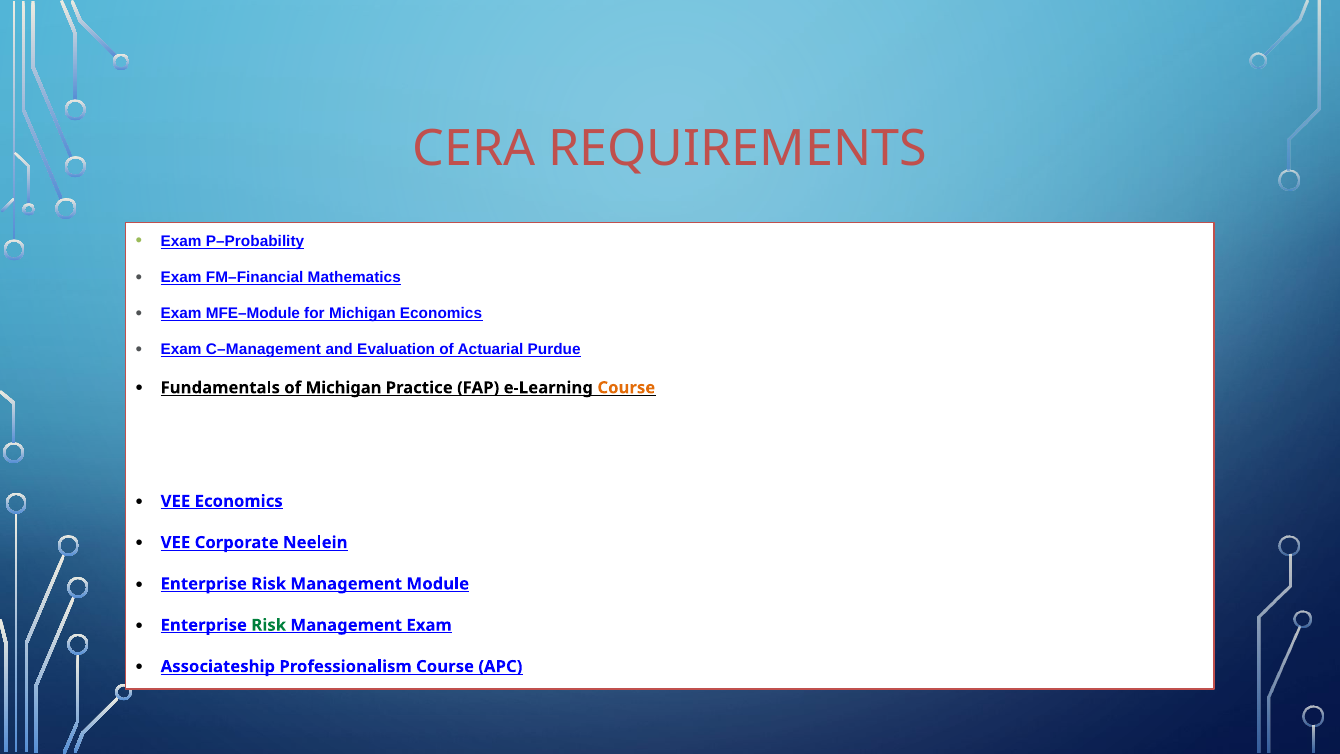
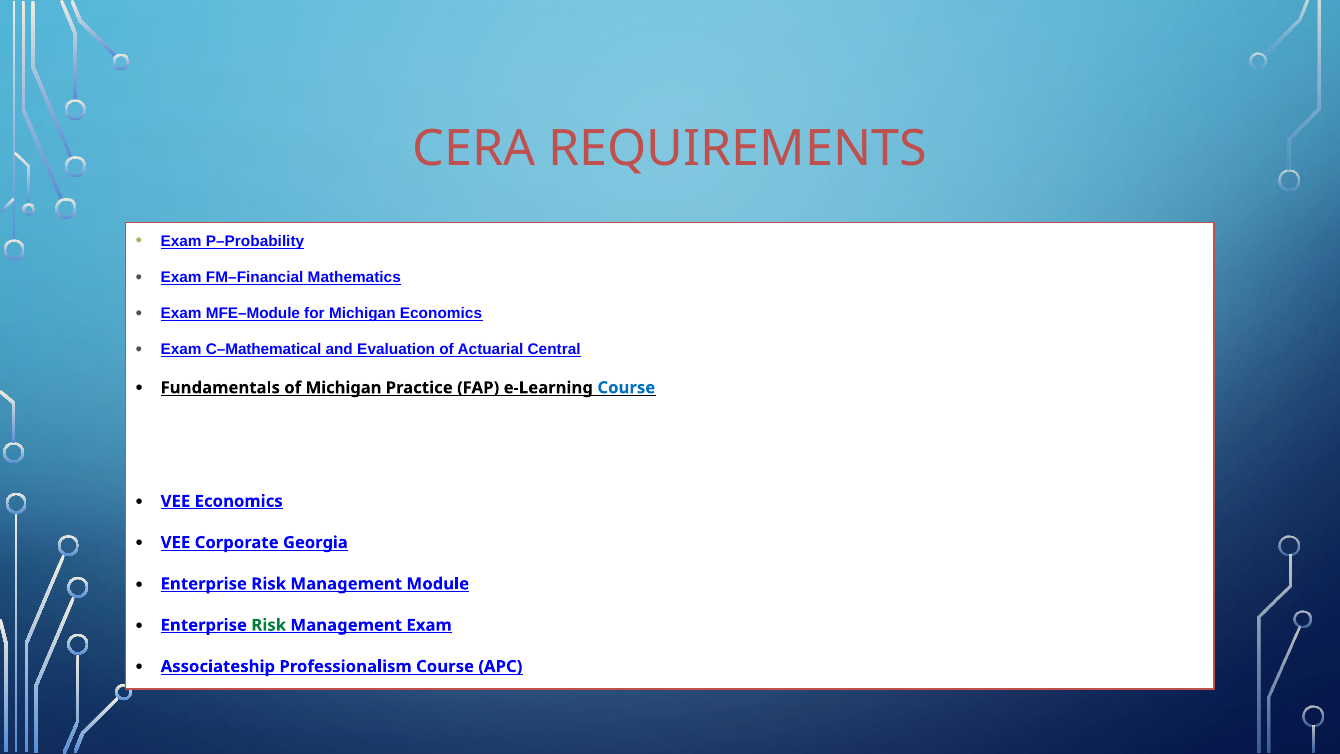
C–Management: C–Management -> C–Mathematical
Purdue: Purdue -> Central
Course at (626, 388) colour: orange -> blue
Neelein: Neelein -> Georgia
